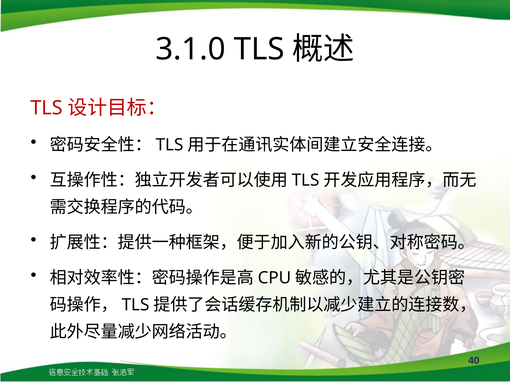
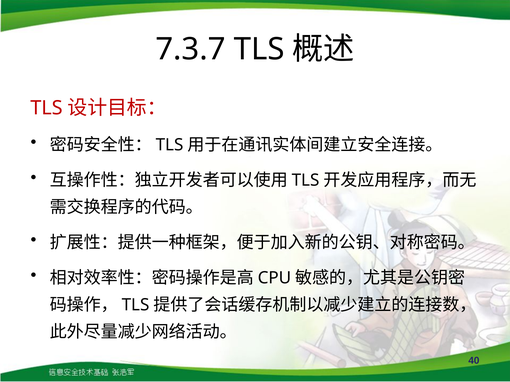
3.1.0: 3.1.0 -> 7.3.7
